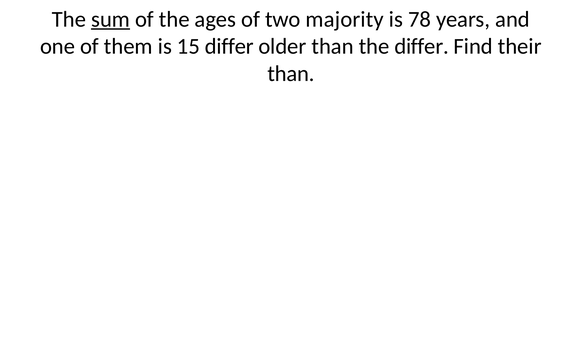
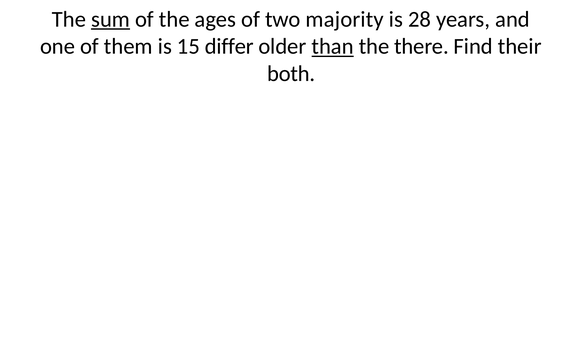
78: 78 -> 28
than at (333, 46) underline: none -> present
the differ: differ -> there
than at (291, 74): than -> both
